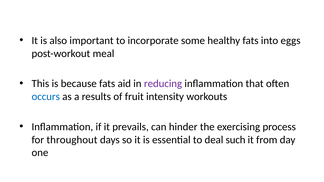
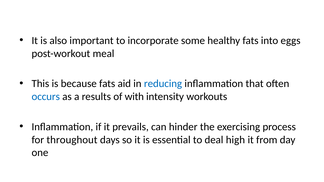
reducing colour: purple -> blue
fruit: fruit -> with
such: such -> high
